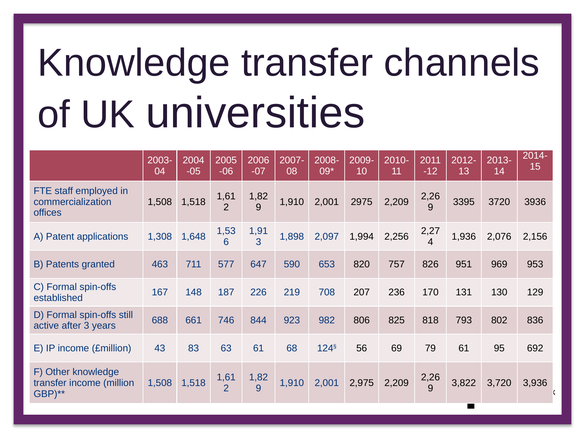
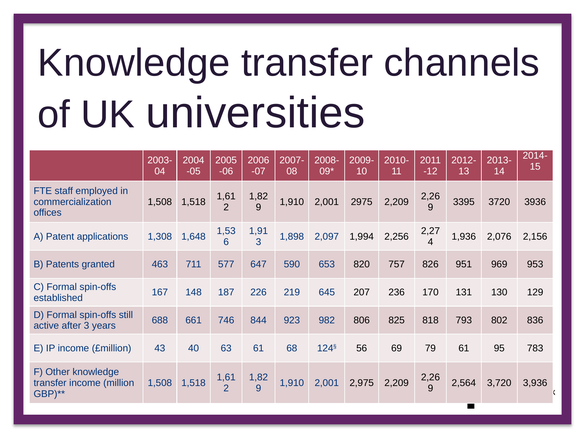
708: 708 -> 645
83: 83 -> 40
692: 692 -> 783
3,822: 3,822 -> 2,564
